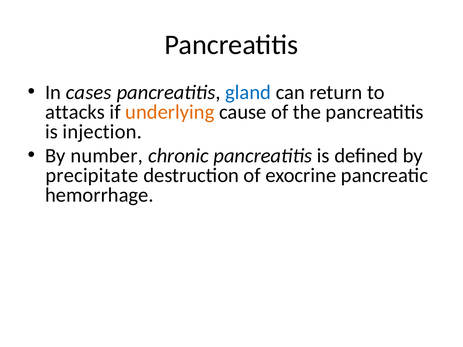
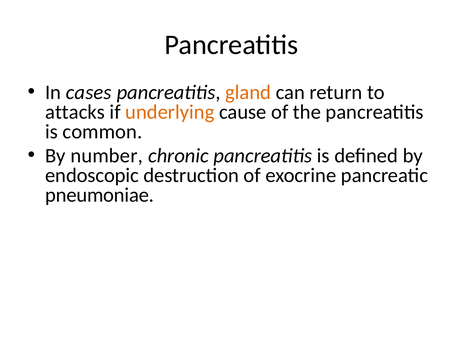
gland colour: blue -> orange
injection: injection -> common
precipitate: precipitate -> endoscopic
hemorrhage: hemorrhage -> pneumoniae
